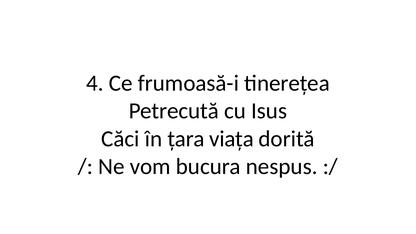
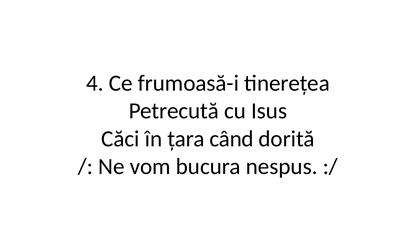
viața: viața -> când
